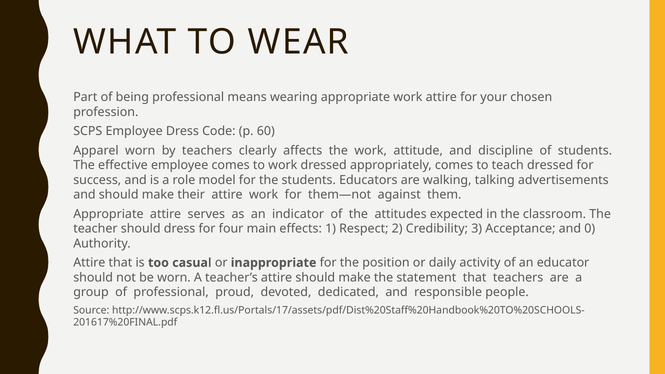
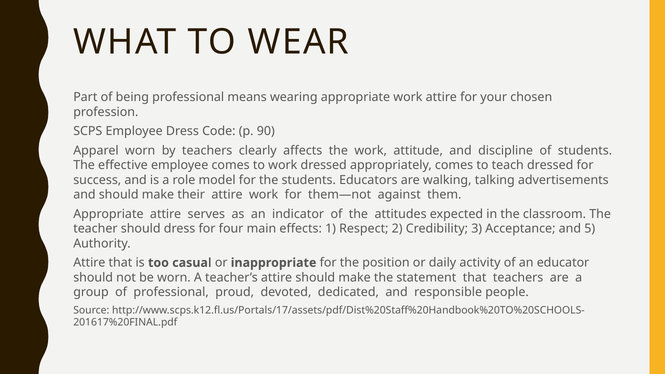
60: 60 -> 90
0: 0 -> 5
